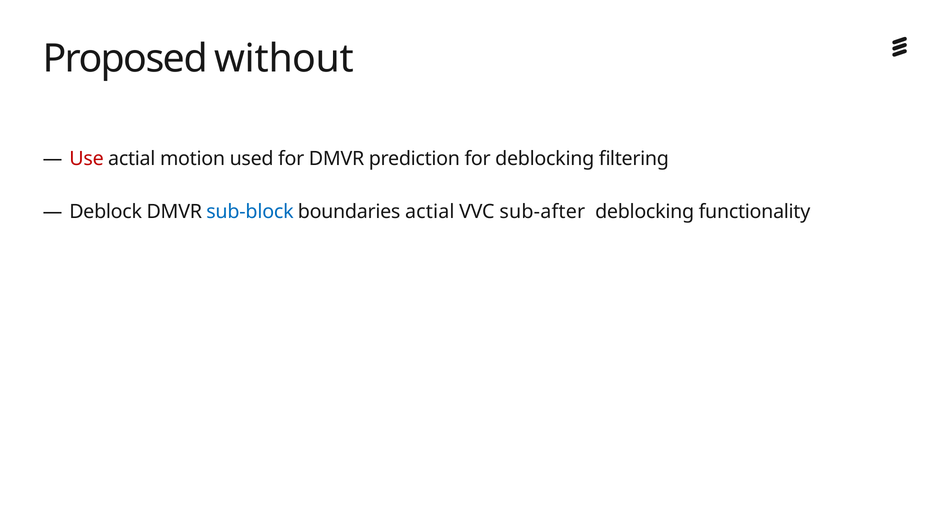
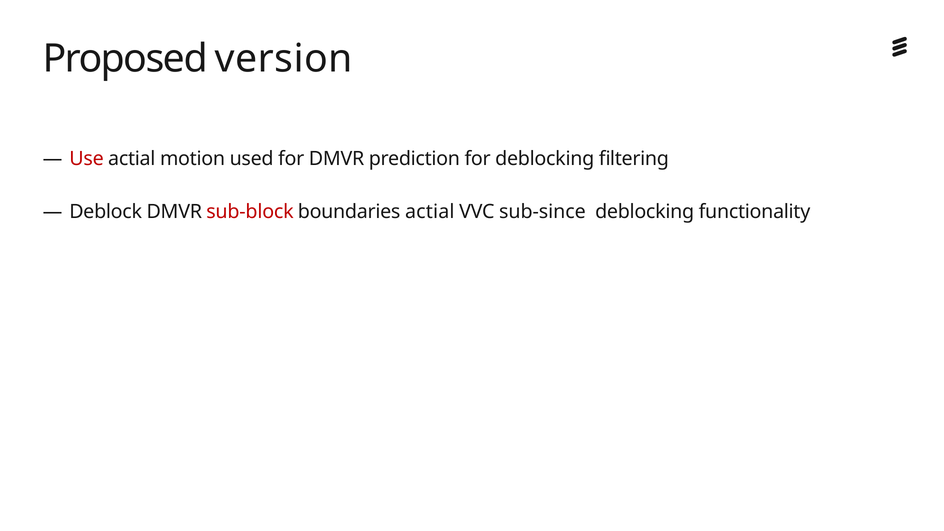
without: without -> version
sub-block colour: blue -> red
sub-after: sub-after -> sub-since
